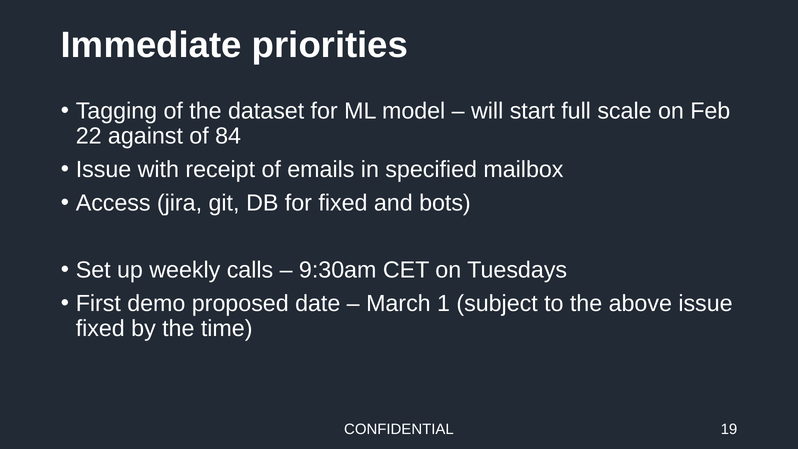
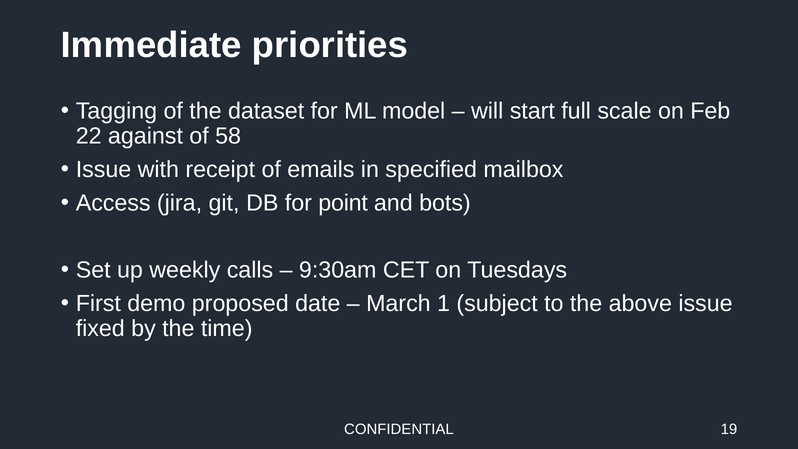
84: 84 -> 58
for fixed: fixed -> point
